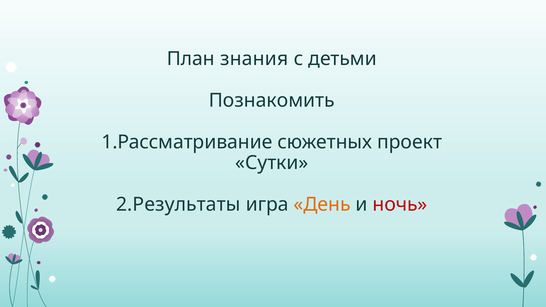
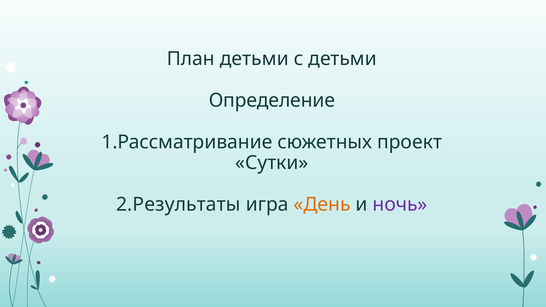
План знания: знания -> детьми
Познакомить: Познакомить -> Определение
ночь colour: red -> purple
